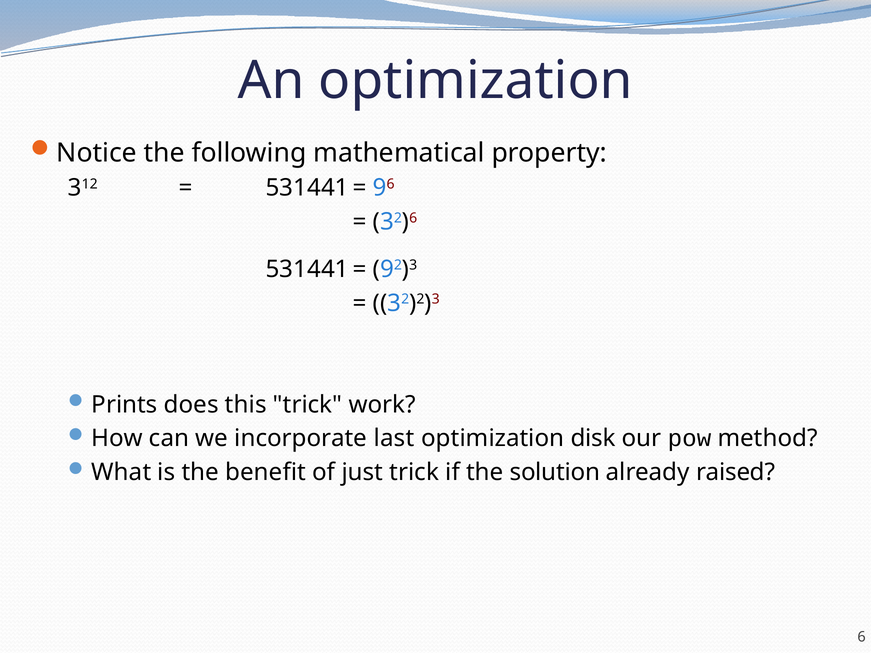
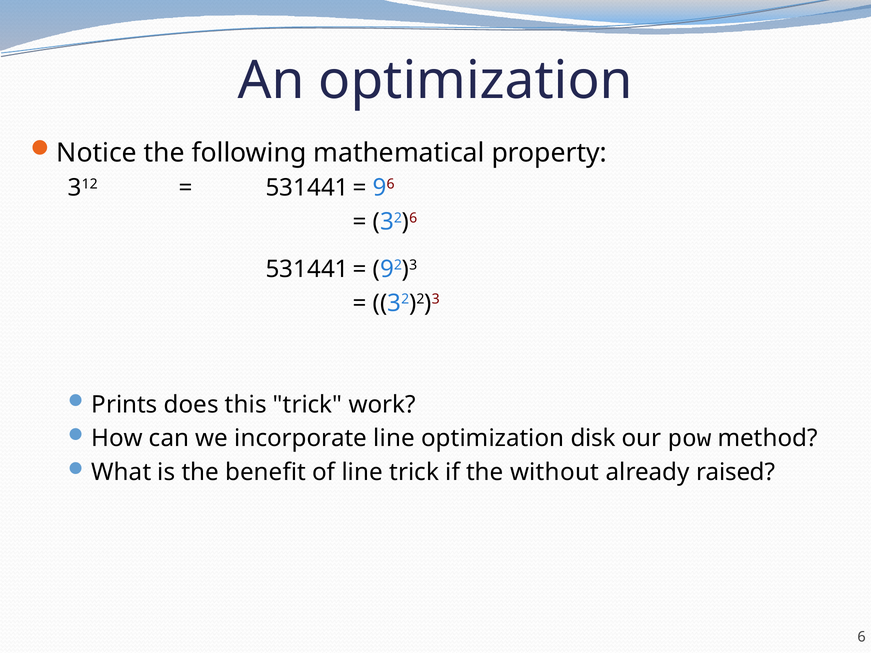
incorporate last: last -> line
of just: just -> line
solution: solution -> without
